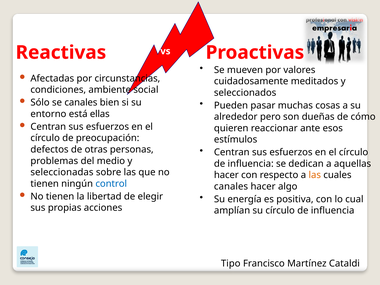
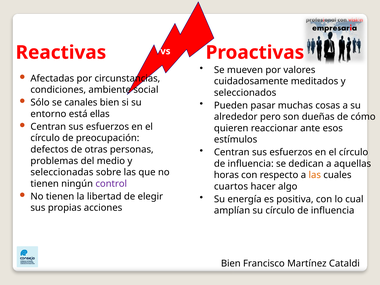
hacer at (226, 175): hacer -> horas
control colour: blue -> purple
canales at (231, 186): canales -> cuartos
Tipo at (231, 264): Tipo -> Bien
